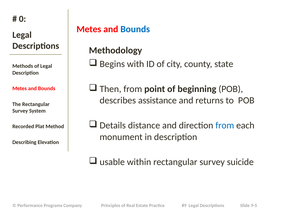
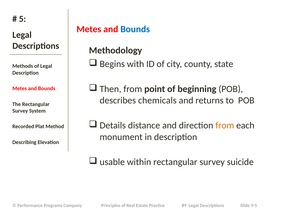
0: 0 -> 5
assistance: assistance -> chemicals
from at (225, 126) colour: blue -> orange
